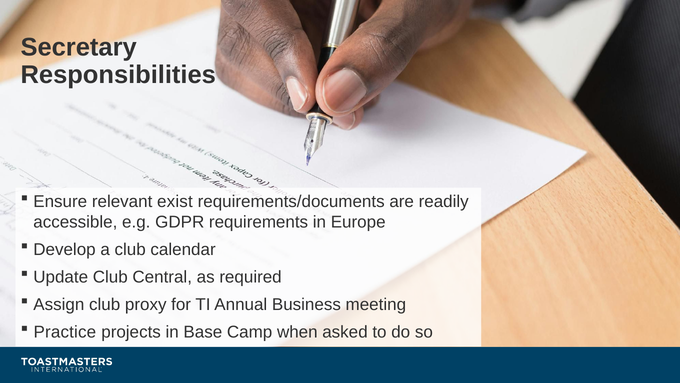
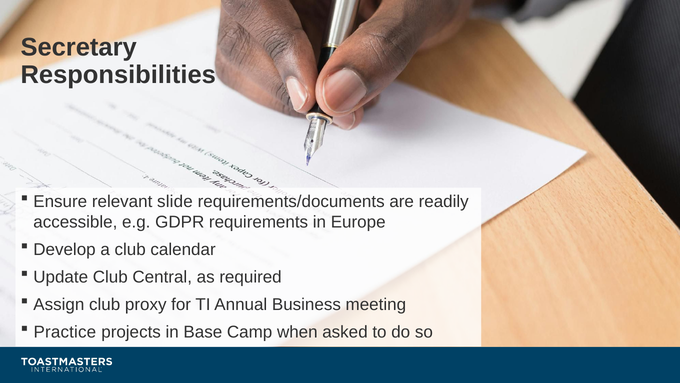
exist: exist -> slide
